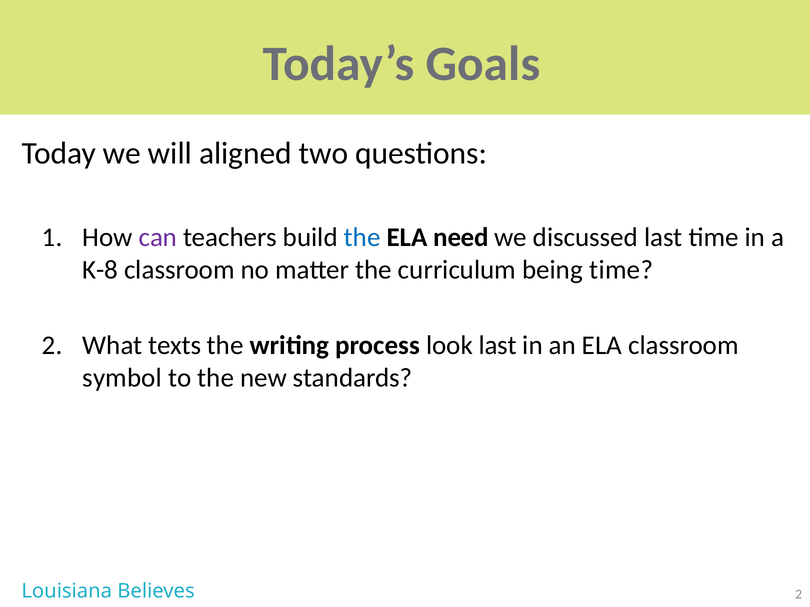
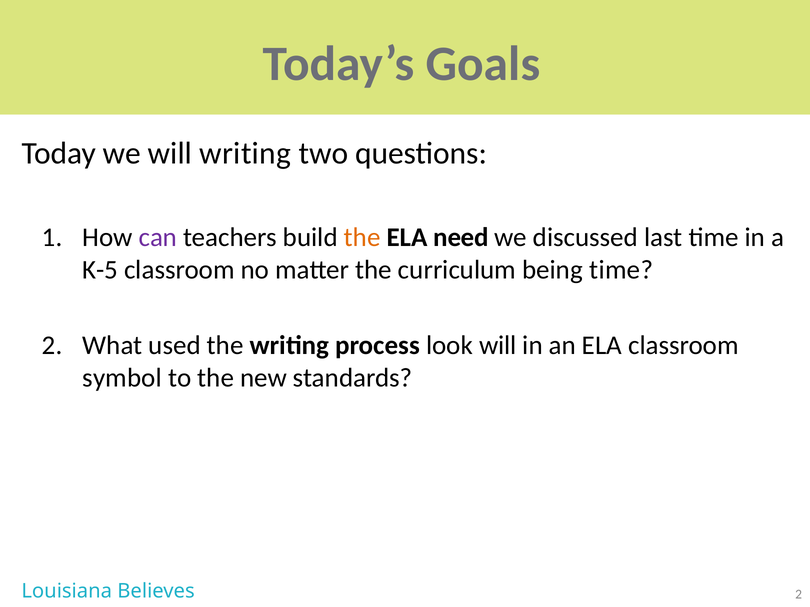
will aligned: aligned -> writing
the at (362, 238) colour: blue -> orange
K-8: K-8 -> K-5
texts: texts -> used
look last: last -> will
